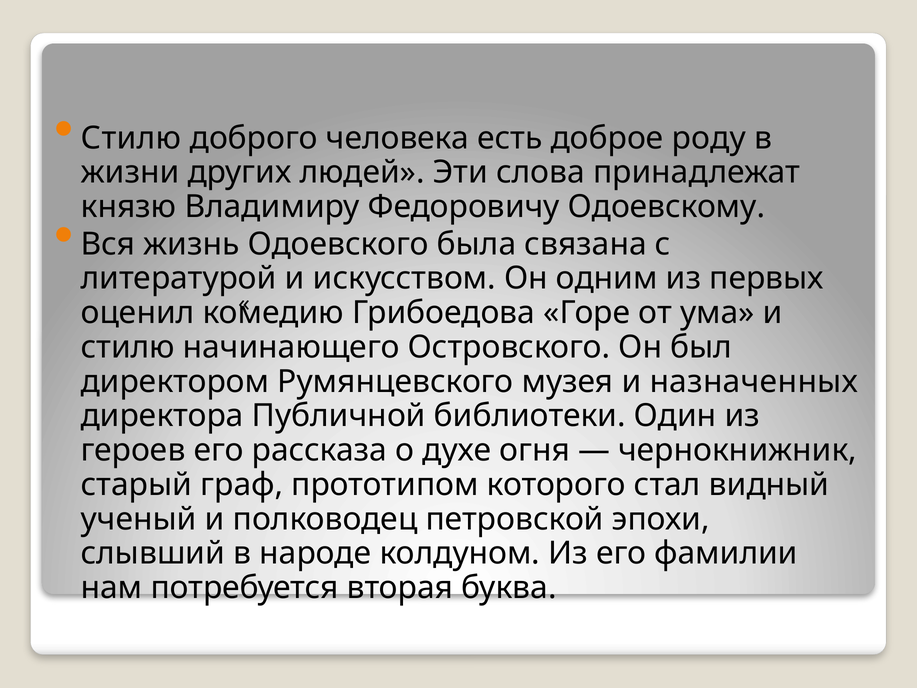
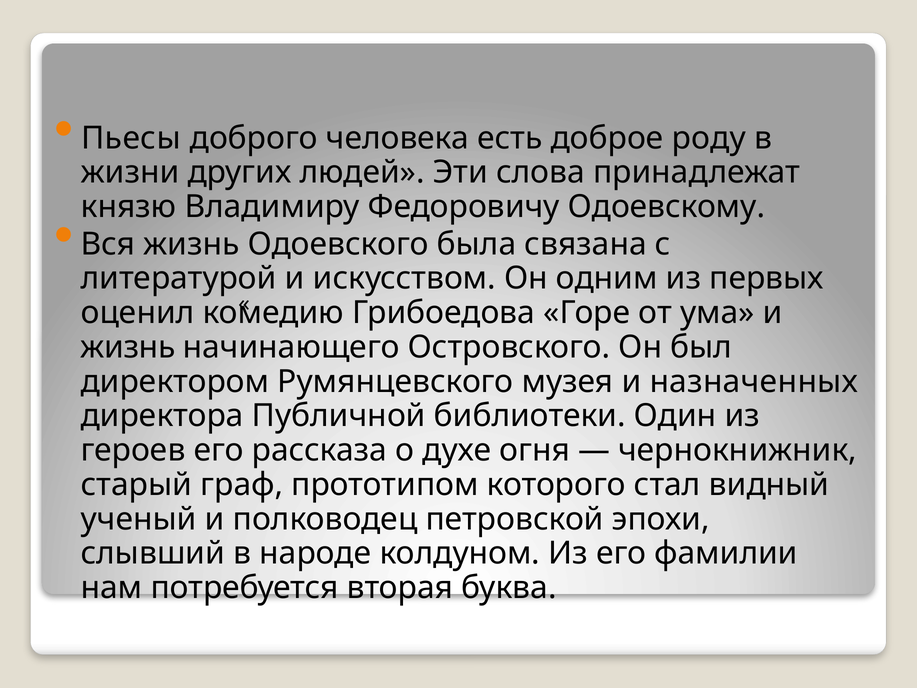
Стилю at (131, 138): Стилю -> Пьесы
стилю at (128, 347): стилю -> жизнь
